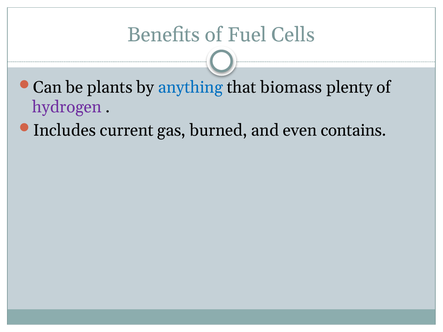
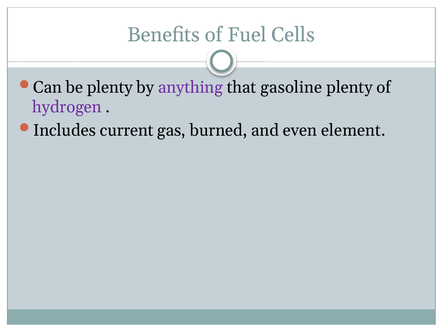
be plants: plants -> plenty
anything colour: blue -> purple
biomass: biomass -> gasoline
contains: contains -> element
